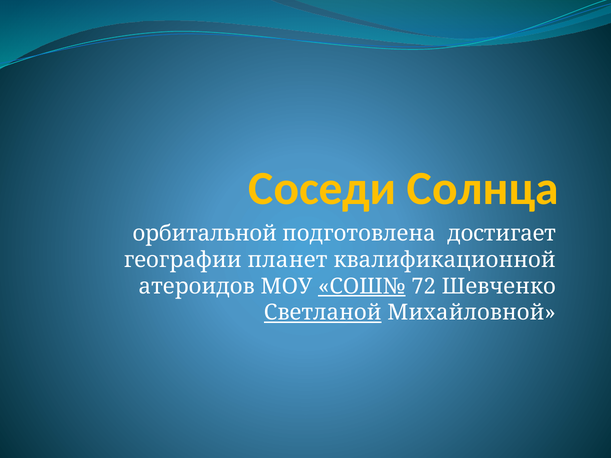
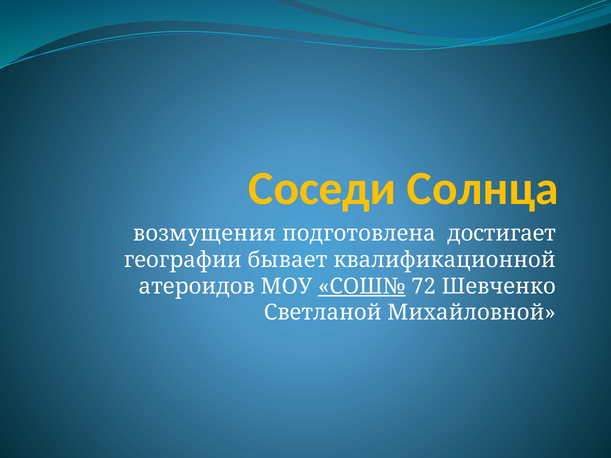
орбитальной: орбитальной -> возмущения
планет: планет -> бывает
Светланой underline: present -> none
